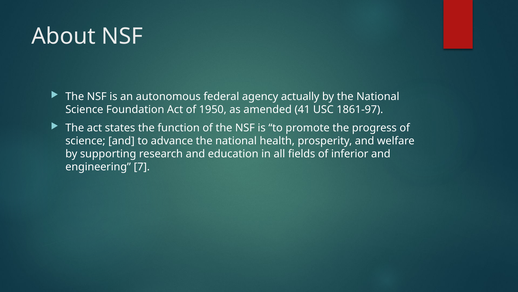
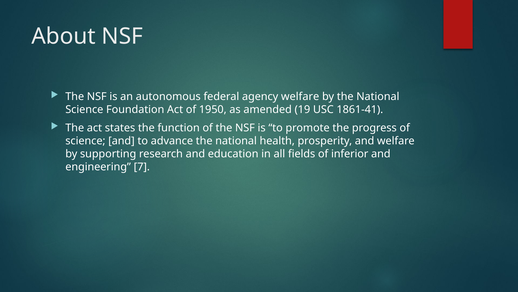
agency actually: actually -> welfare
41: 41 -> 19
1861-97: 1861-97 -> 1861-41
